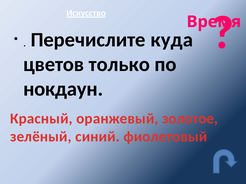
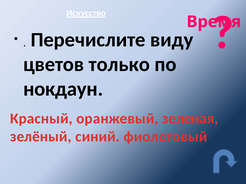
куда: куда -> виду
золотое: золотое -> зеленая
